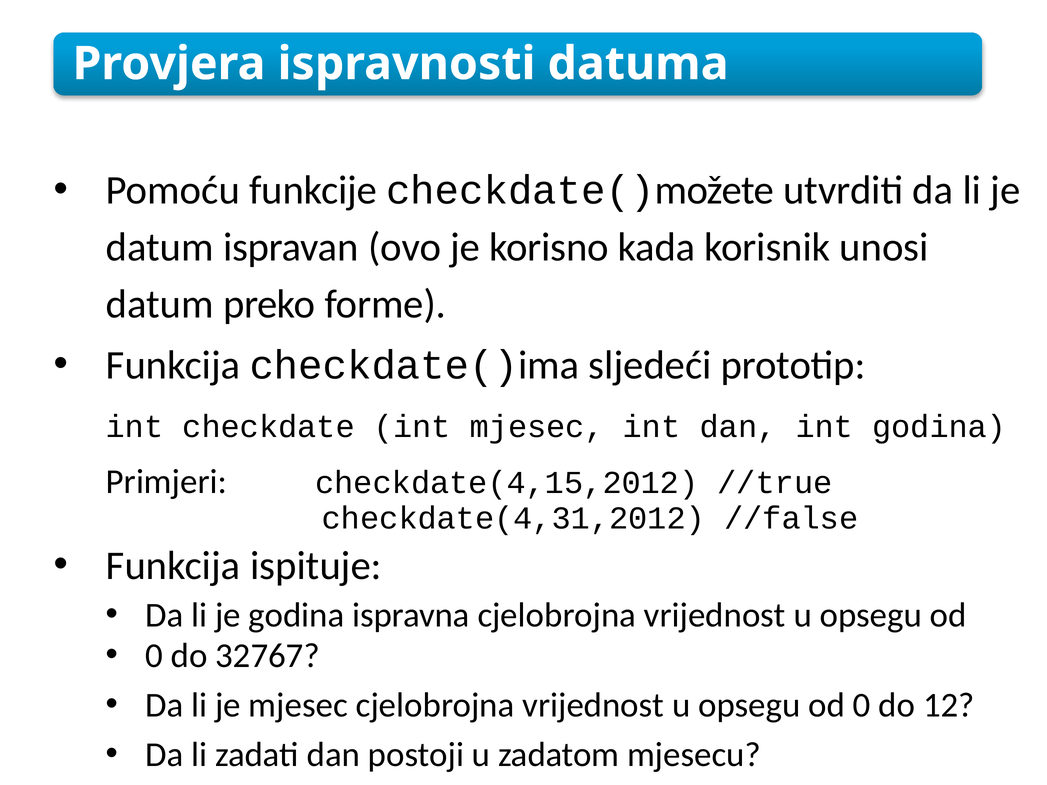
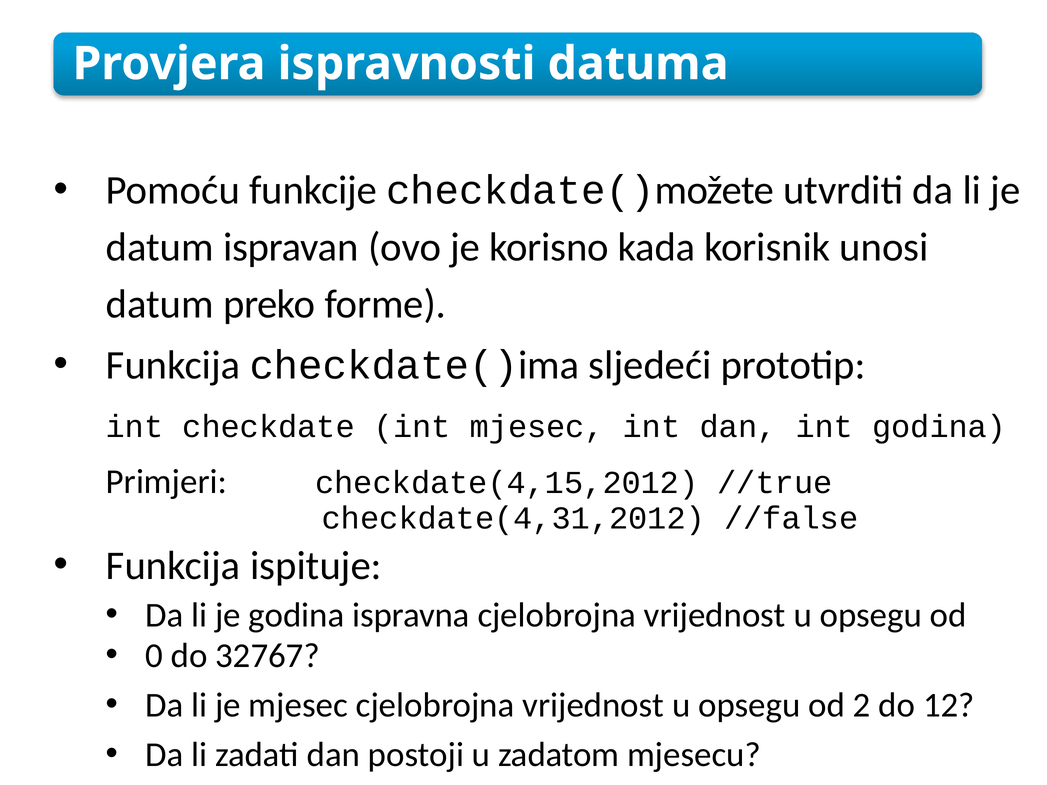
od 0: 0 -> 2
